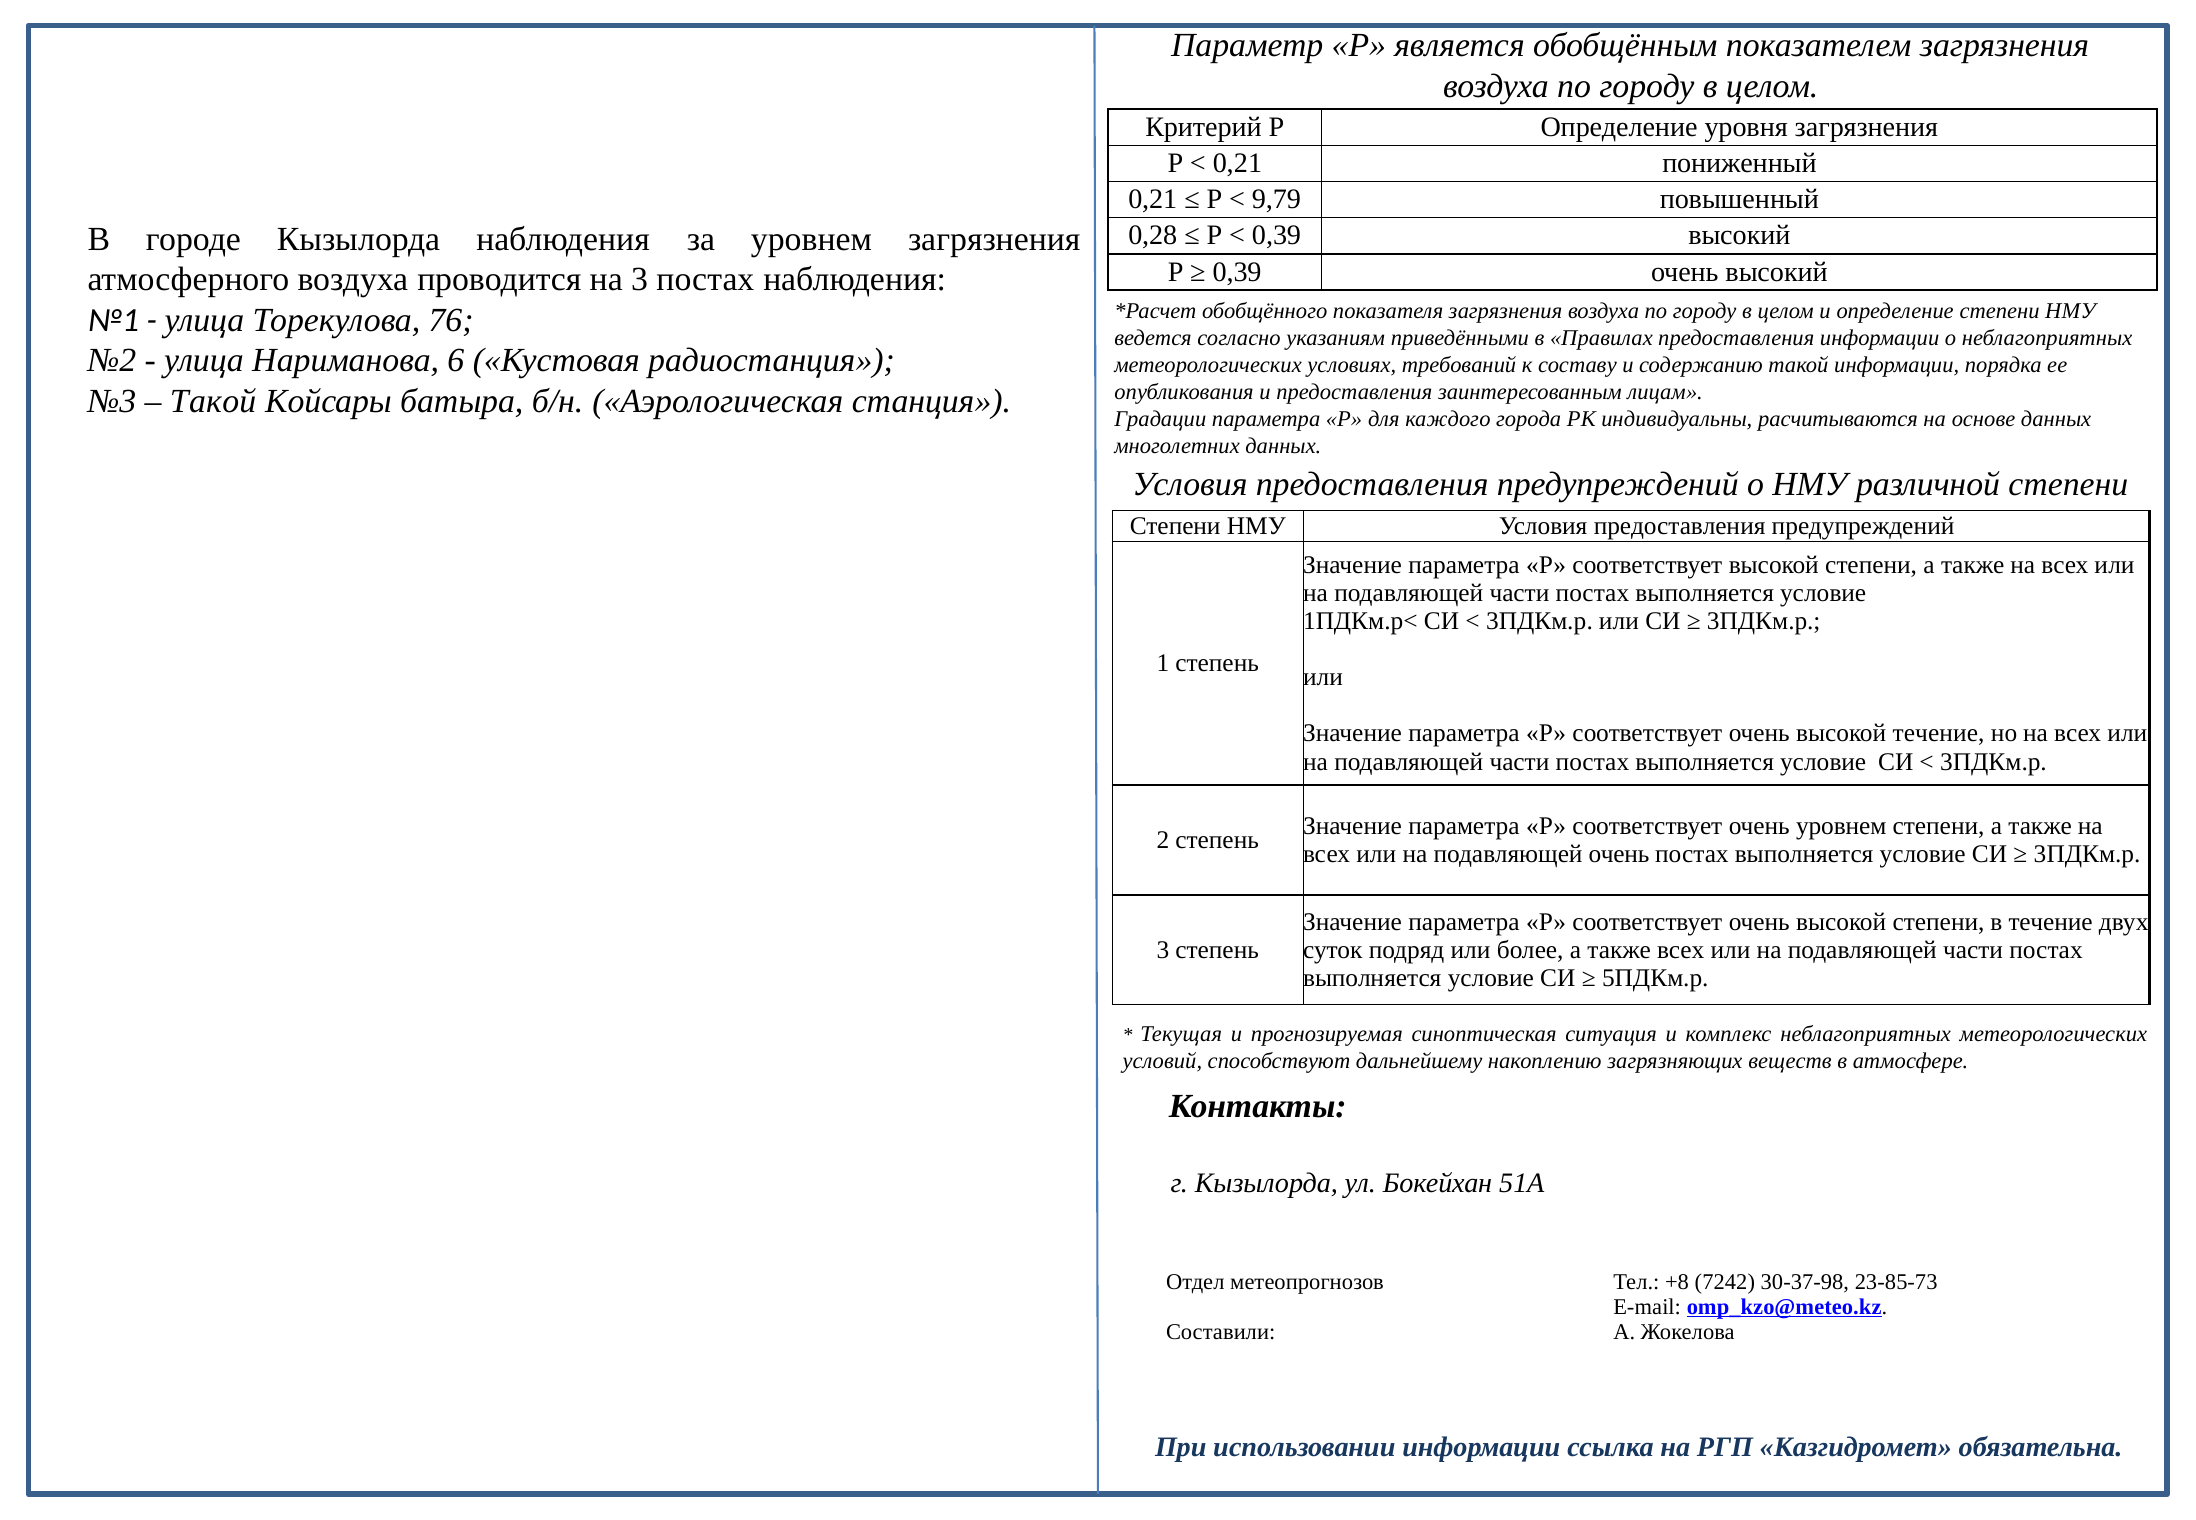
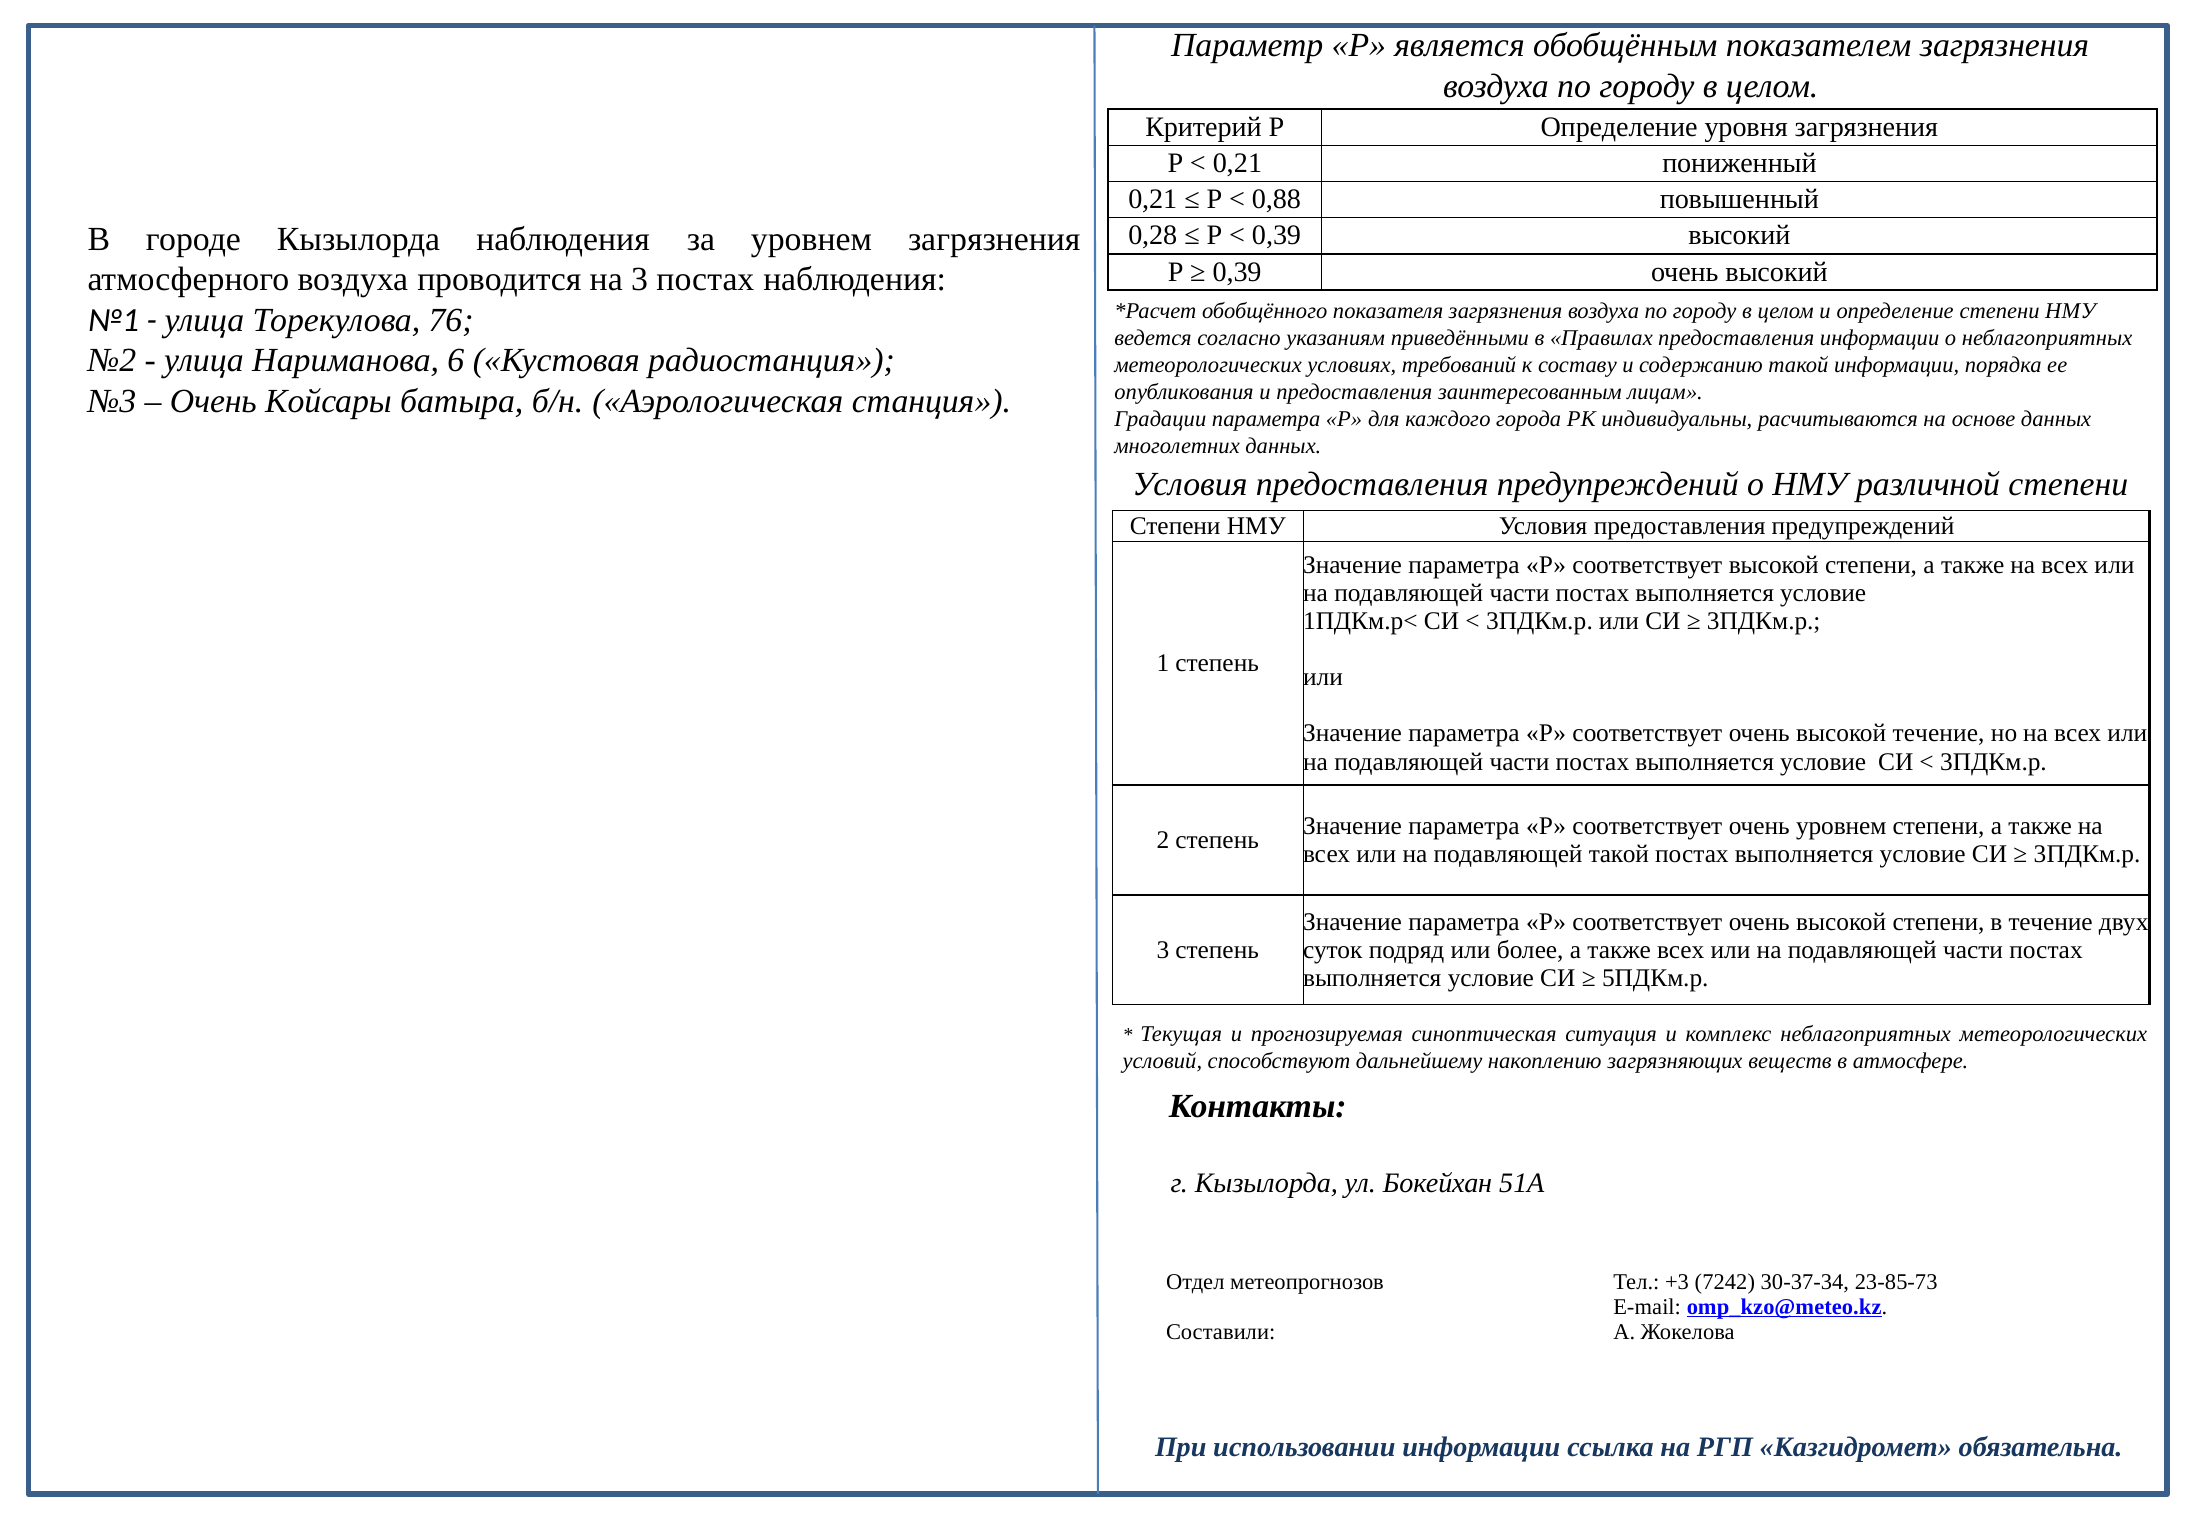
9,79: 9,79 -> 0,88
Такой at (213, 401): Такой -> Очень
подавляющей очень: очень -> такой
+8: +8 -> +3
30-37-98: 30-37-98 -> 30-37-34
